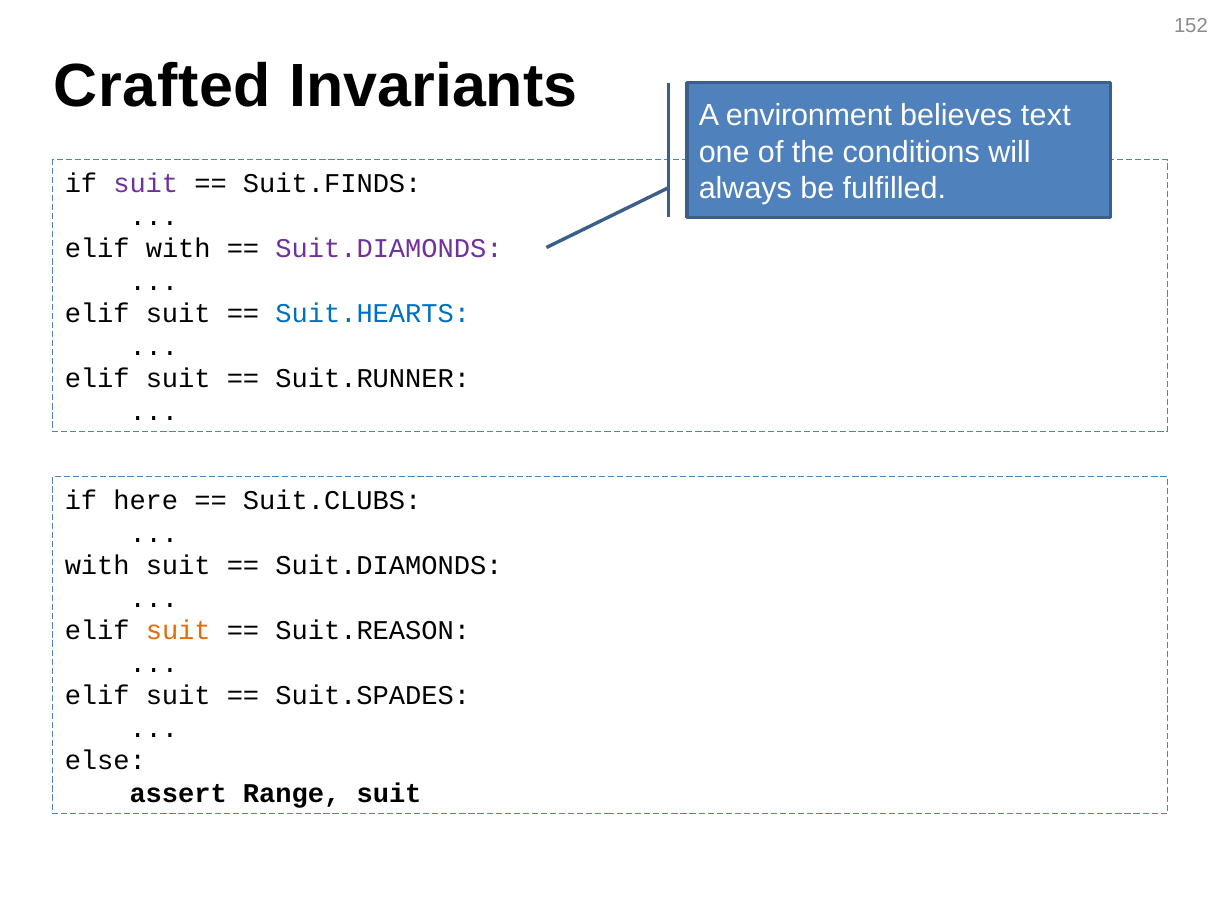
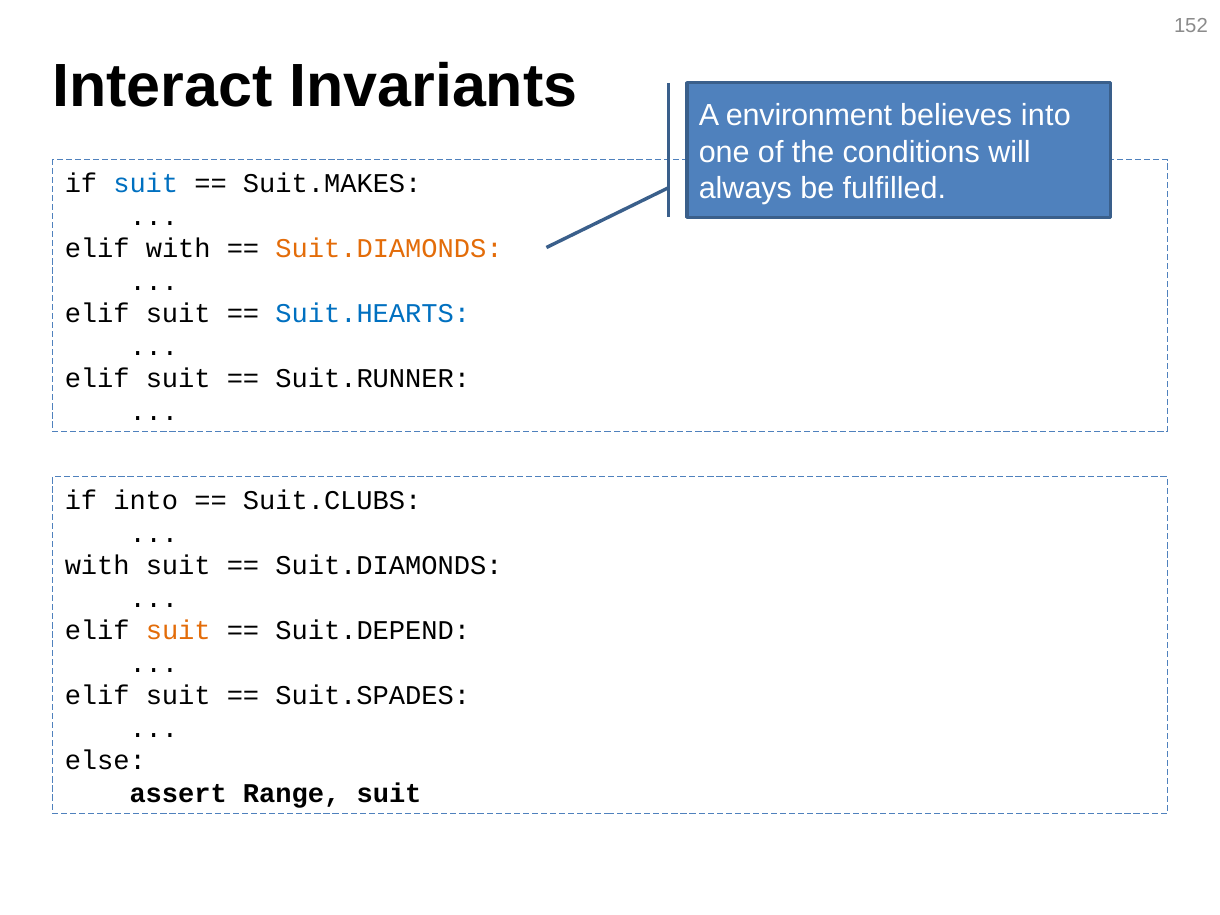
Crafted: Crafted -> Interact
believes text: text -> into
suit at (146, 184) colour: purple -> blue
Suit.FINDS: Suit.FINDS -> Suit.MAKES
Suit.DIAMONDS at (389, 249) colour: purple -> orange
if here: here -> into
Suit.REASON: Suit.REASON -> Suit.DEPEND
